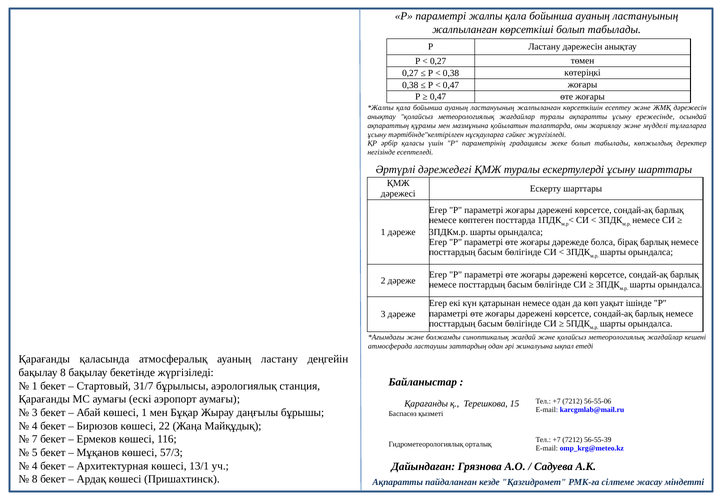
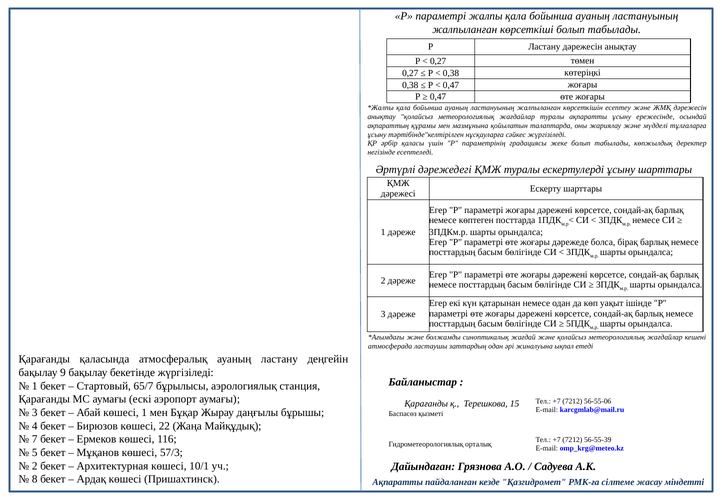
бақылау 8: 8 -> 9
31/7: 31/7 -> 65/7
4 at (35, 466): 4 -> 2
13/1: 13/1 -> 10/1
